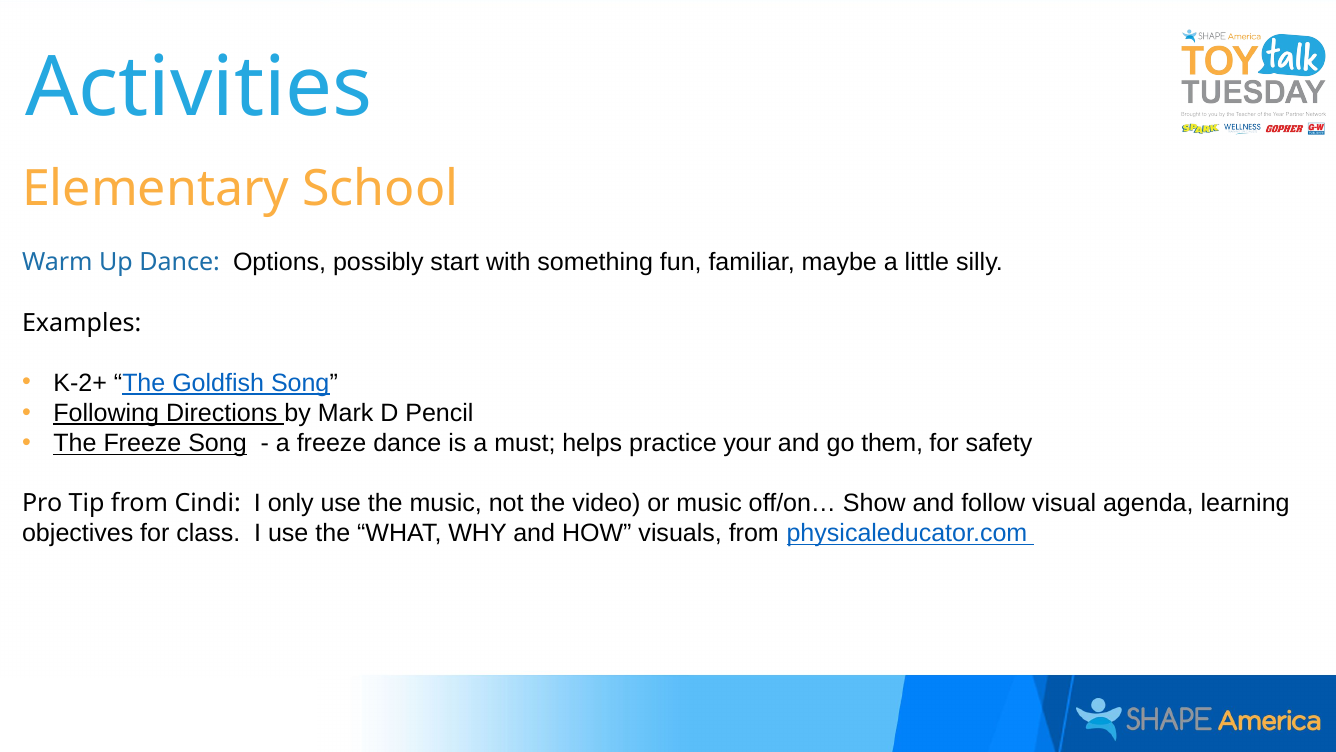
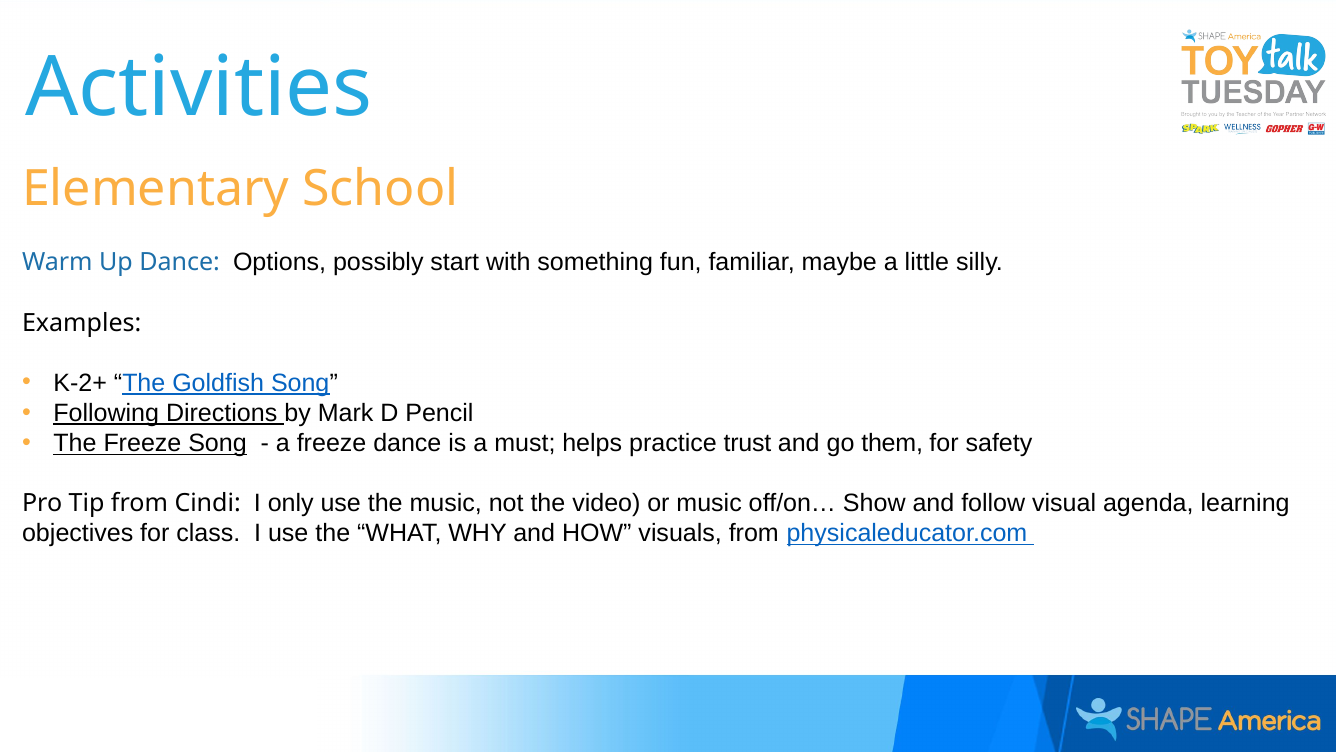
your: your -> trust
